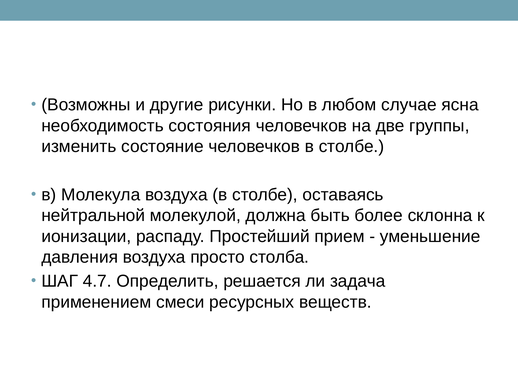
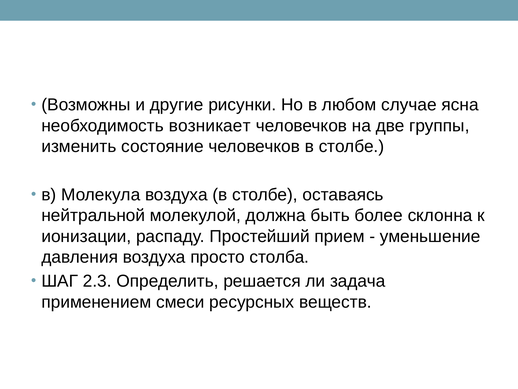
состояния: состояния -> возникает
4.7: 4.7 -> 2.3
